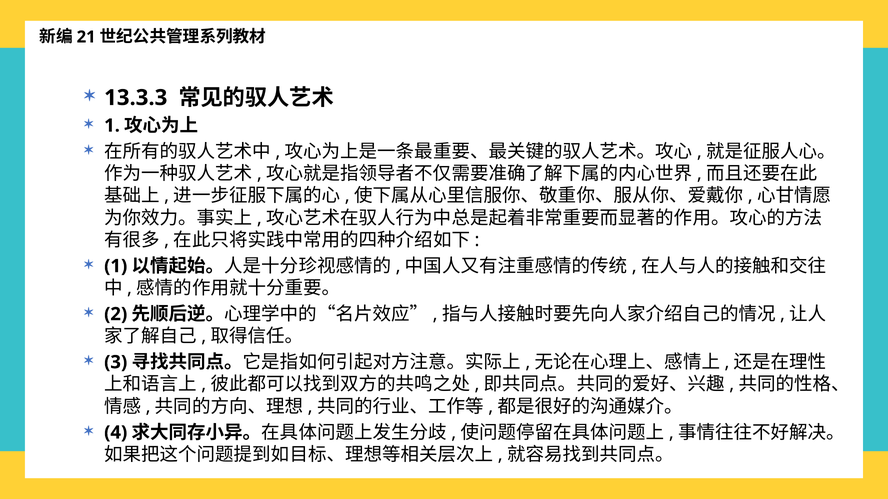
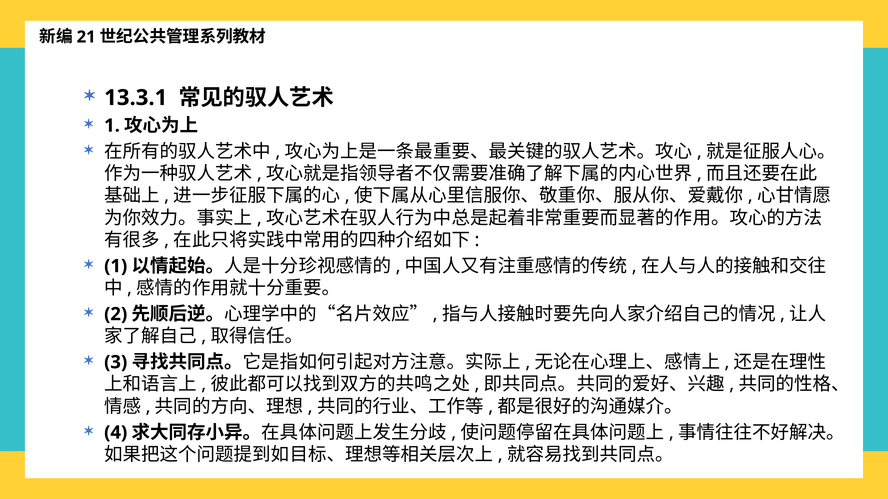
13.3.3: 13.3.3 -> 13.3.1
